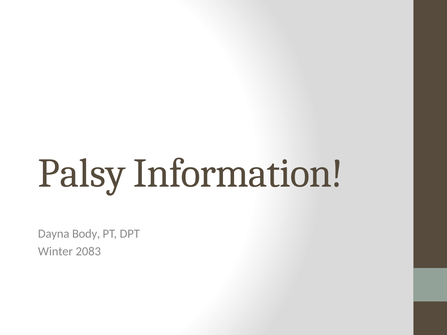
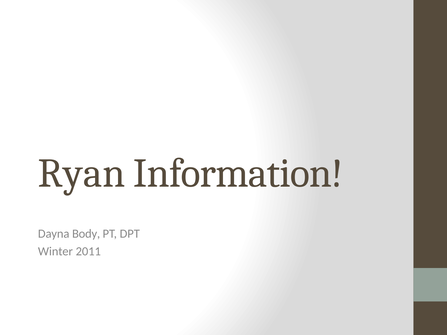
Palsy: Palsy -> Ryan
2083: 2083 -> 2011
